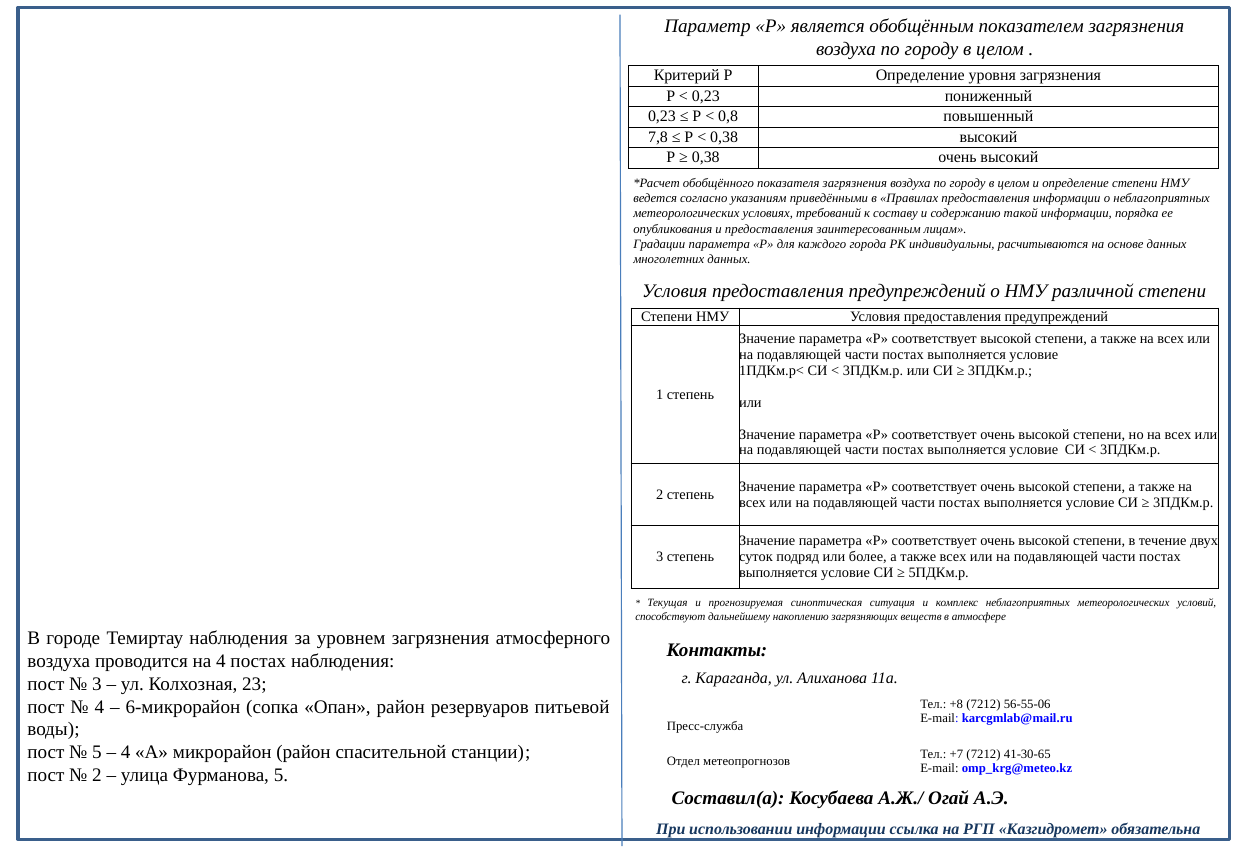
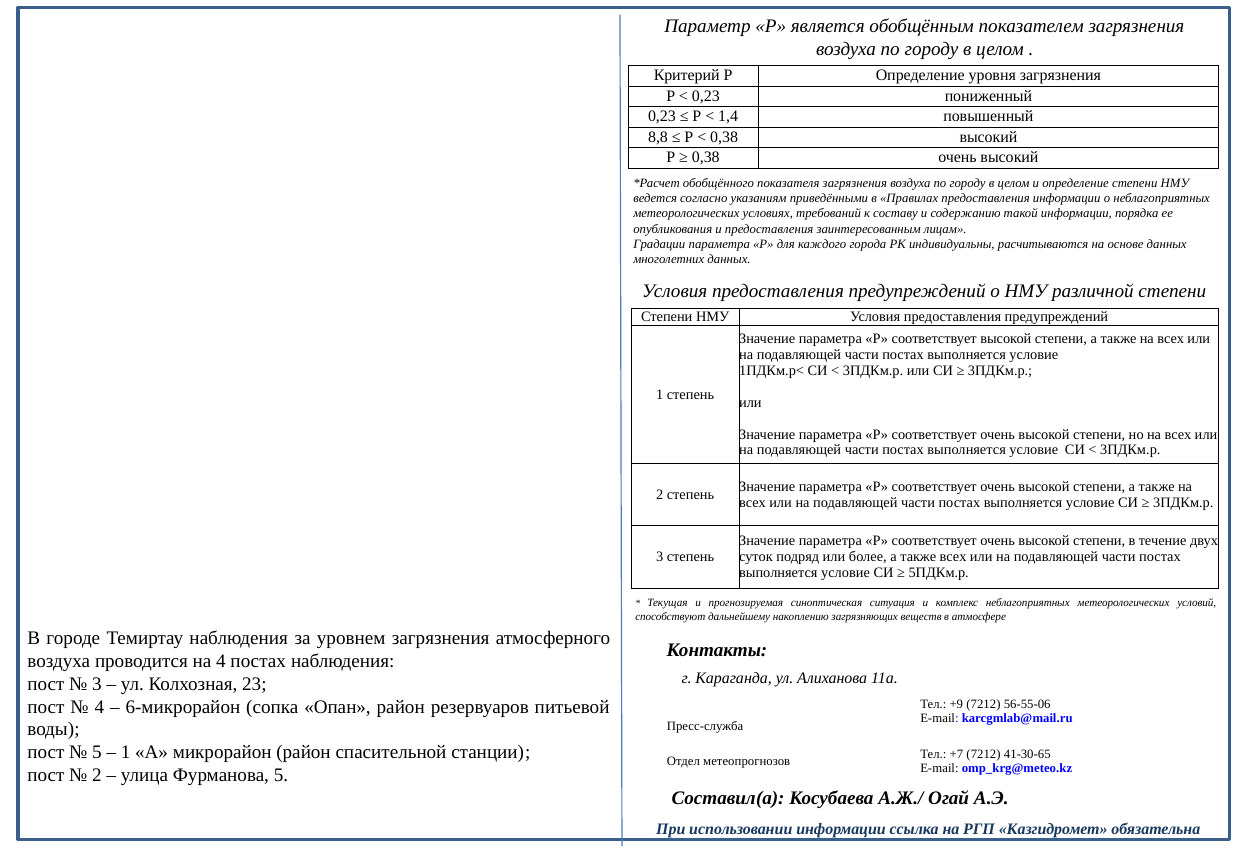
0,8: 0,8 -> 1,4
7,8: 7,8 -> 8,8
+8: +8 -> +9
4 at (126, 753): 4 -> 1
